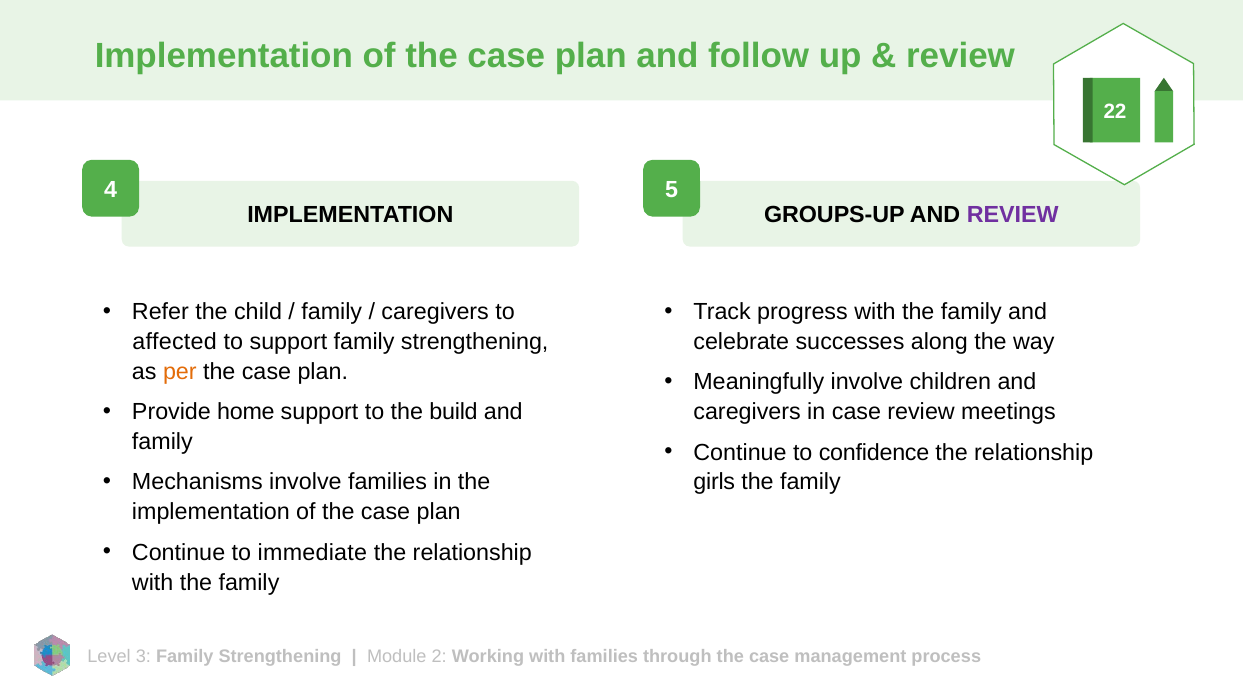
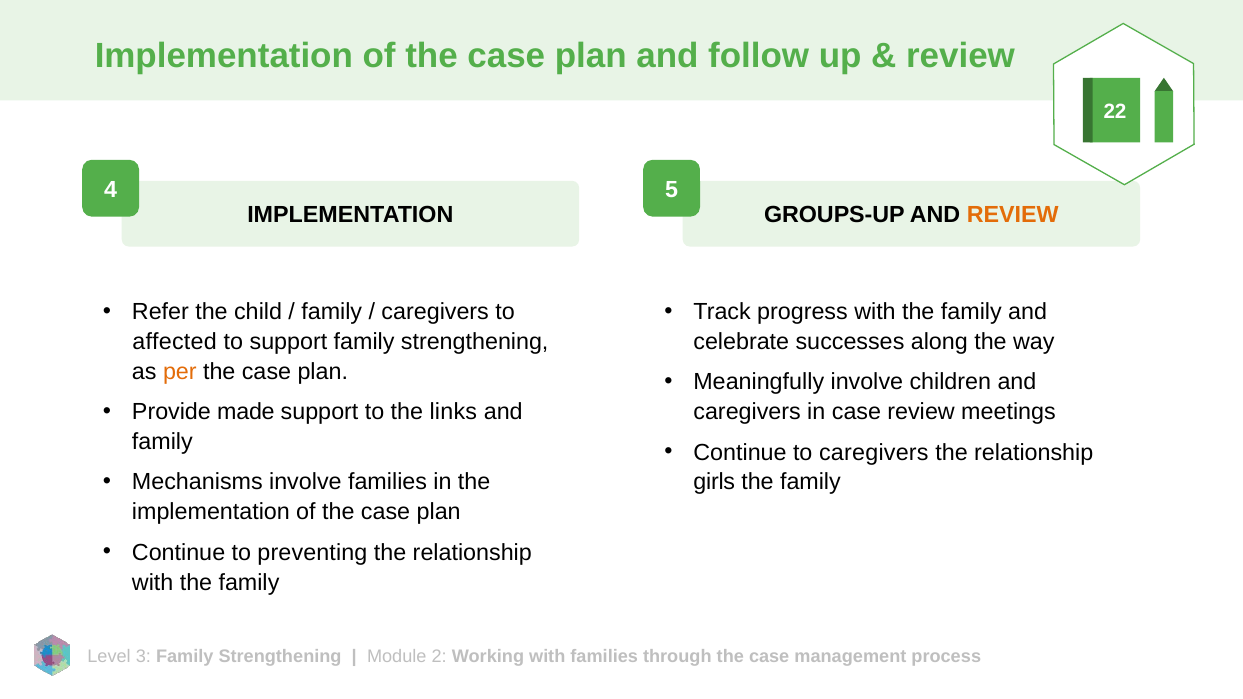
REVIEW at (1013, 215) colour: purple -> orange
home: home -> made
build: build -> links
to confidence: confidence -> caregivers
immediate: immediate -> preventing
